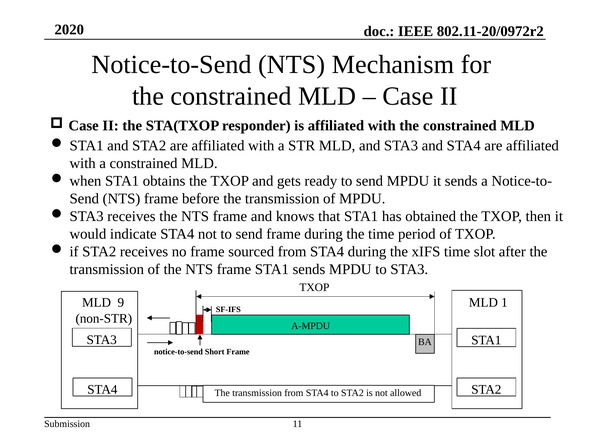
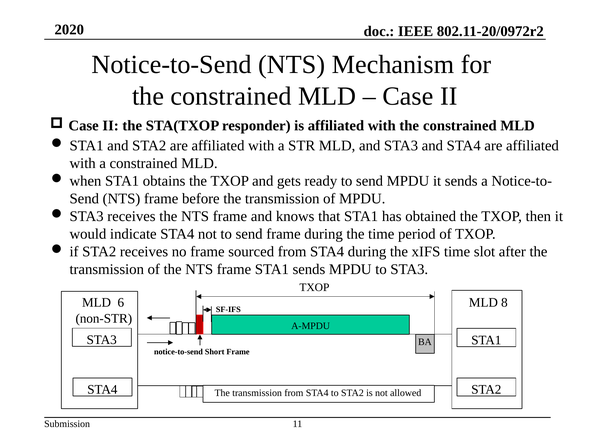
9: 9 -> 6
1: 1 -> 8
